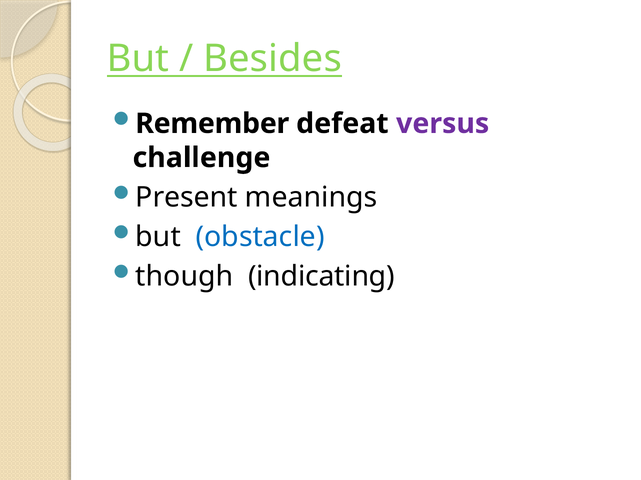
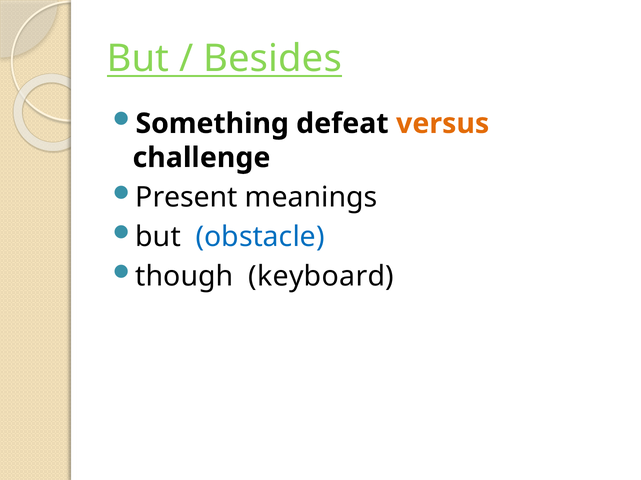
Remember: Remember -> Something
versus colour: purple -> orange
indicating: indicating -> keyboard
